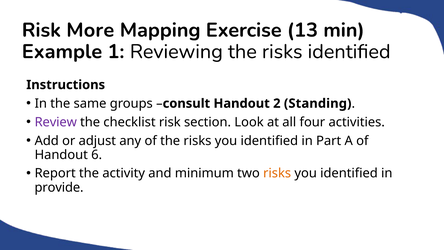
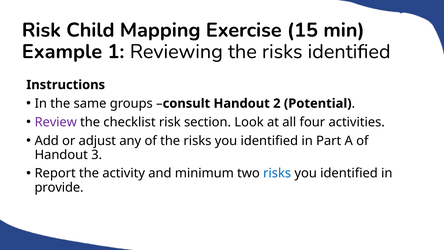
More: More -> Child
13: 13 -> 15
Standing: Standing -> Potential
6: 6 -> 3
risks at (277, 173) colour: orange -> blue
